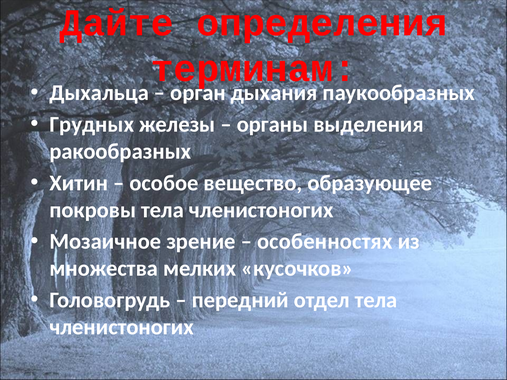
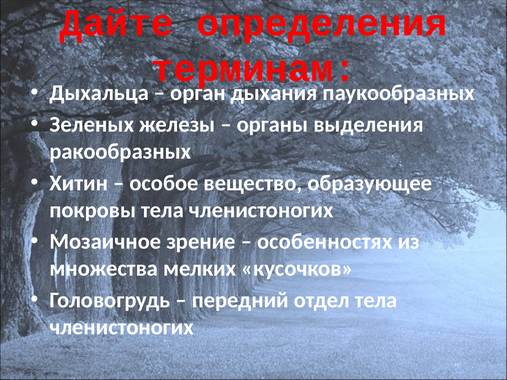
Грудных: Грудных -> Зеленых
